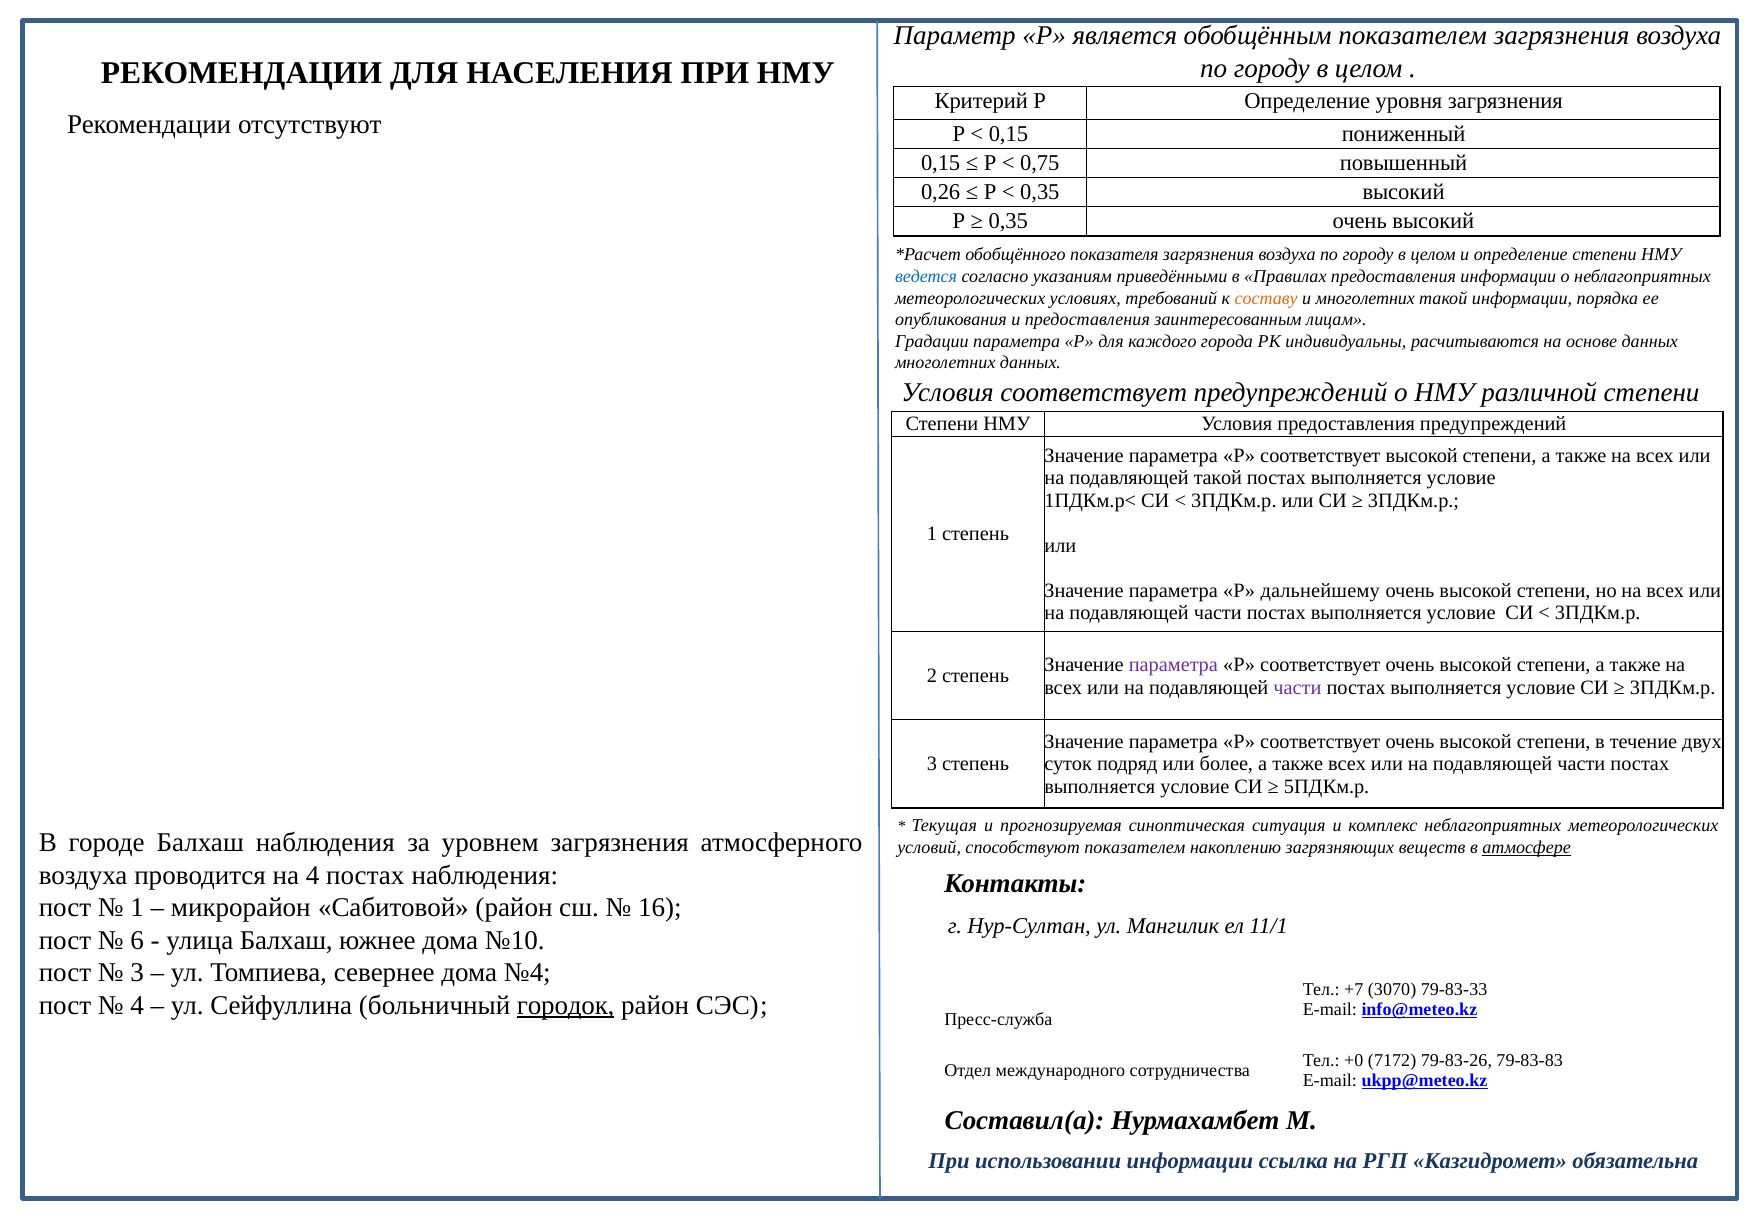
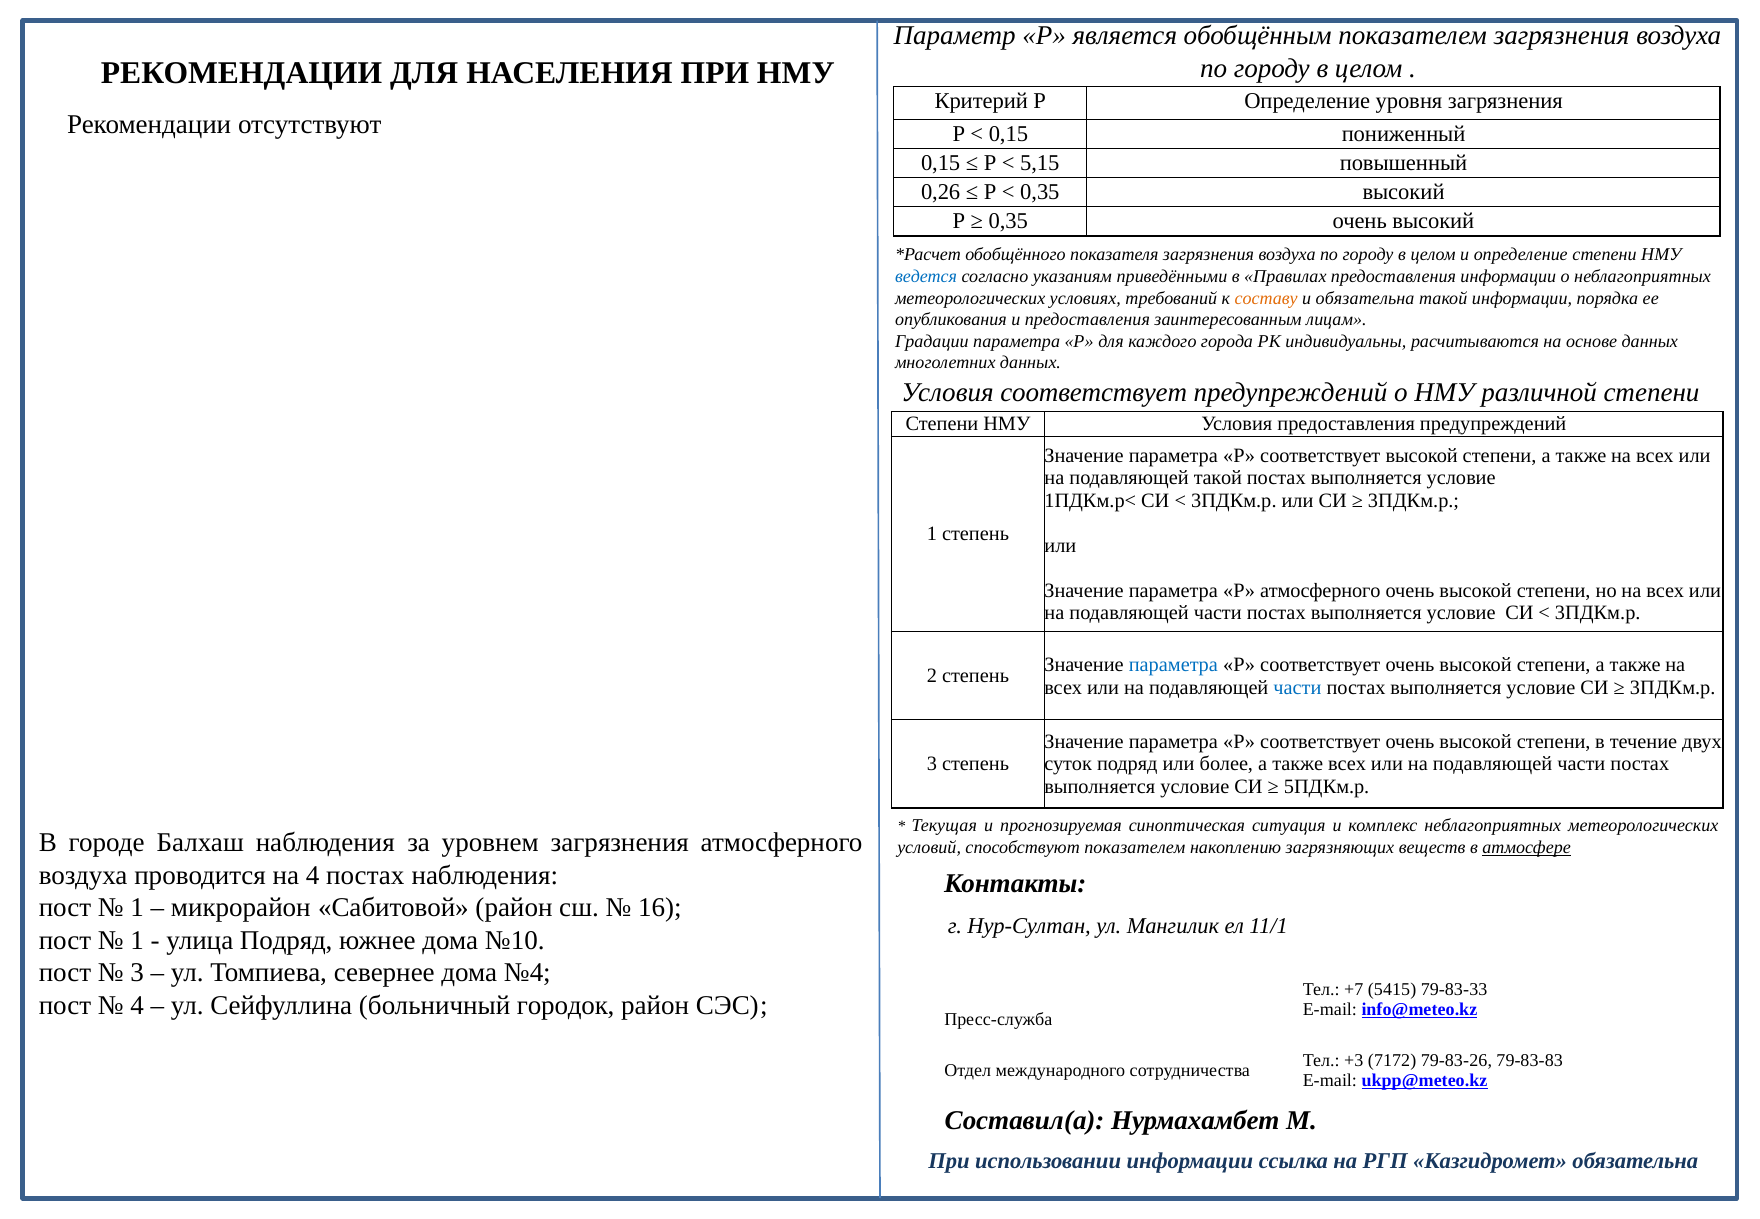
0,75: 0,75 -> 5,15
и многолетних: многолетних -> обязательна
Р дальнейшему: дальнейшему -> атмосферного
параметра at (1173, 665) colour: purple -> blue
части at (1297, 687) colour: purple -> blue
6 at (137, 940): 6 -> 1
улица Балхаш: Балхаш -> Подряд
3070: 3070 -> 5415
городок underline: present -> none
+0: +0 -> +3
